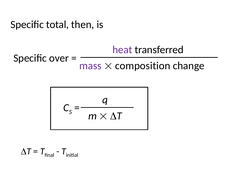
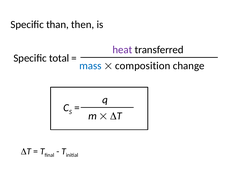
total: total -> than
over: over -> total
mass colour: purple -> blue
